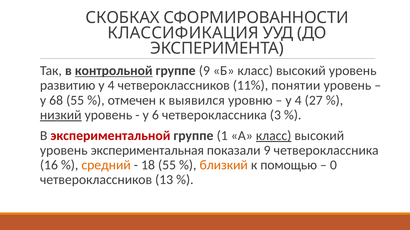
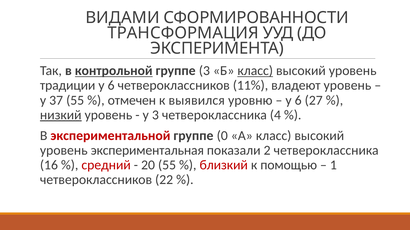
СКОБКАХ: СКОБКАХ -> ВИДАМИ
КЛАССИФИКАЦИЯ: КЛАССИФИКАЦИЯ -> ТРАНСФОРМАЦИЯ
группе 9: 9 -> 3
класс at (255, 71) underline: none -> present
развитию: развитию -> традиции
4 at (111, 86): 4 -> 6
понятии: понятии -> владеют
68: 68 -> 37
4 at (298, 100): 4 -> 6
у 6: 6 -> 3
3: 3 -> 4
1: 1 -> 0
класс at (274, 136) underline: present -> none
показали 9: 9 -> 2
средний colour: orange -> red
18: 18 -> 20
близкий colour: orange -> red
0: 0 -> 1
13: 13 -> 22
